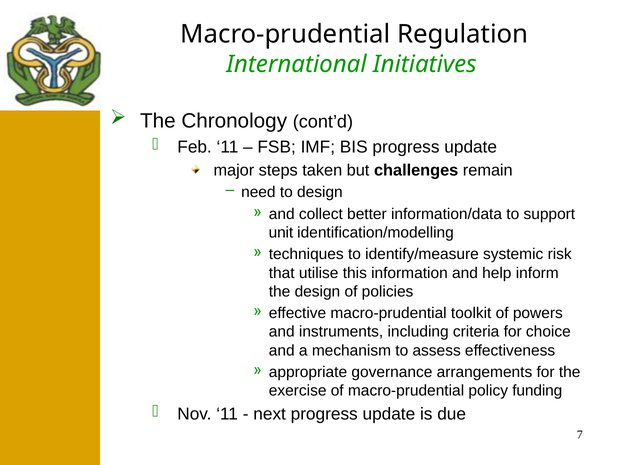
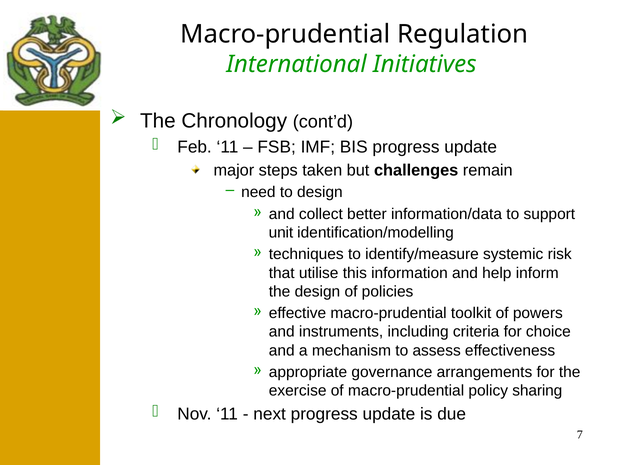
funding: funding -> sharing
